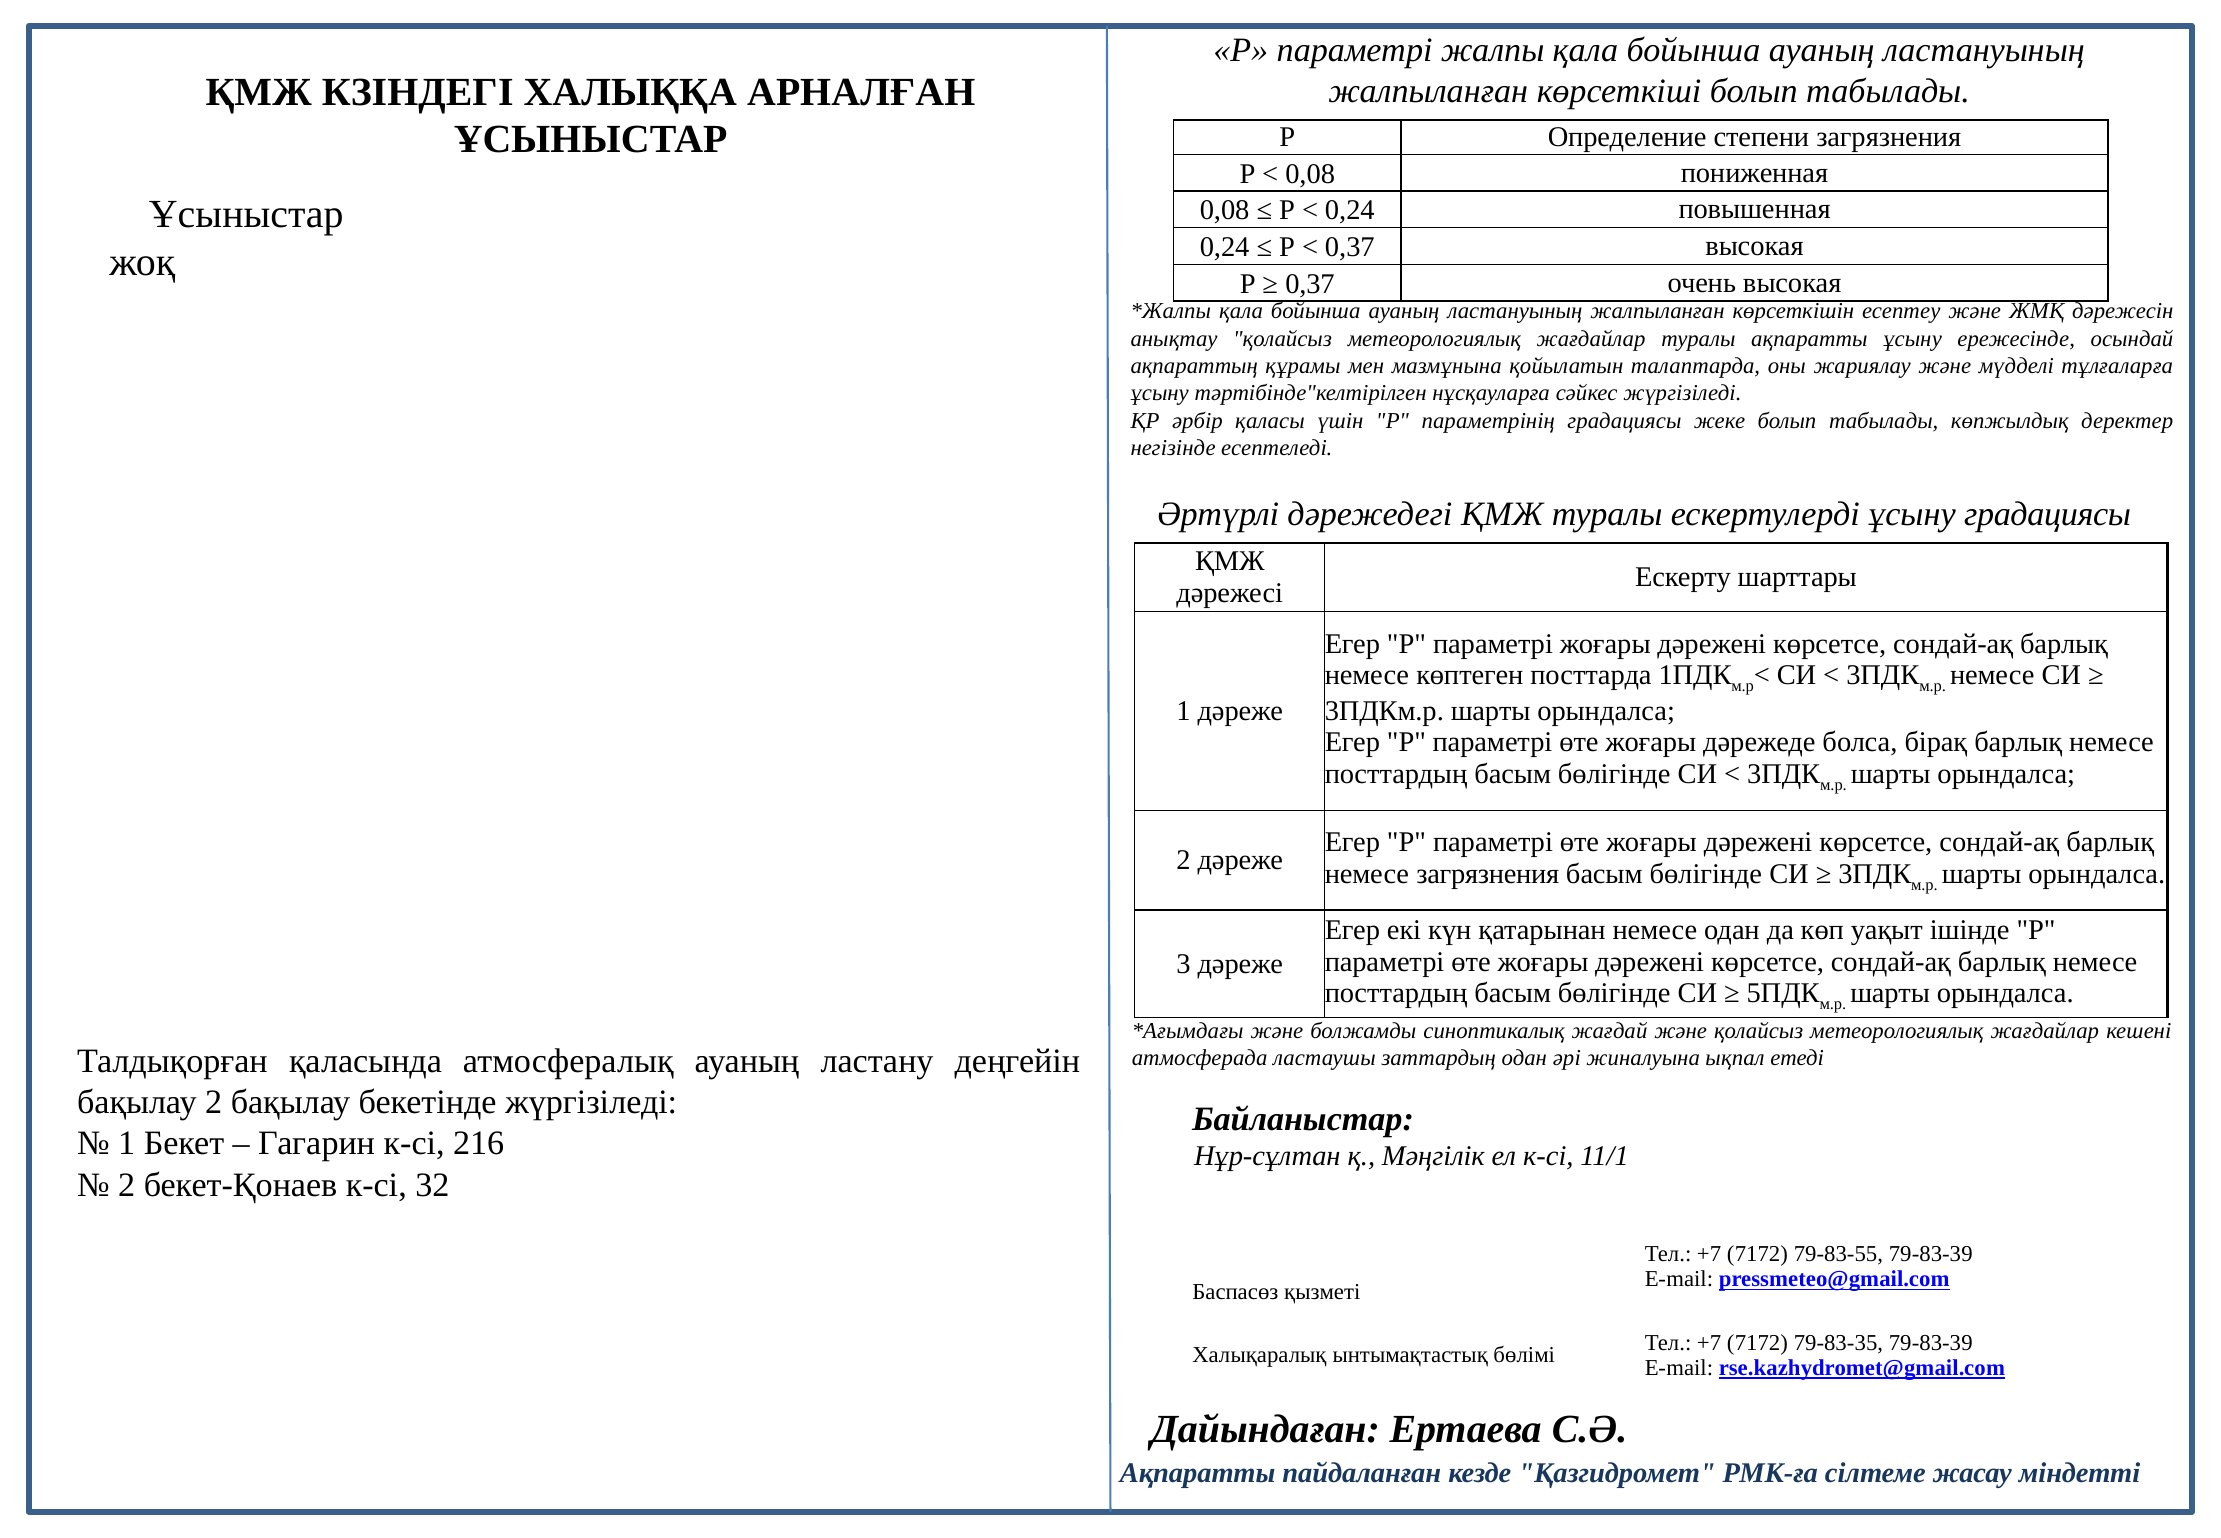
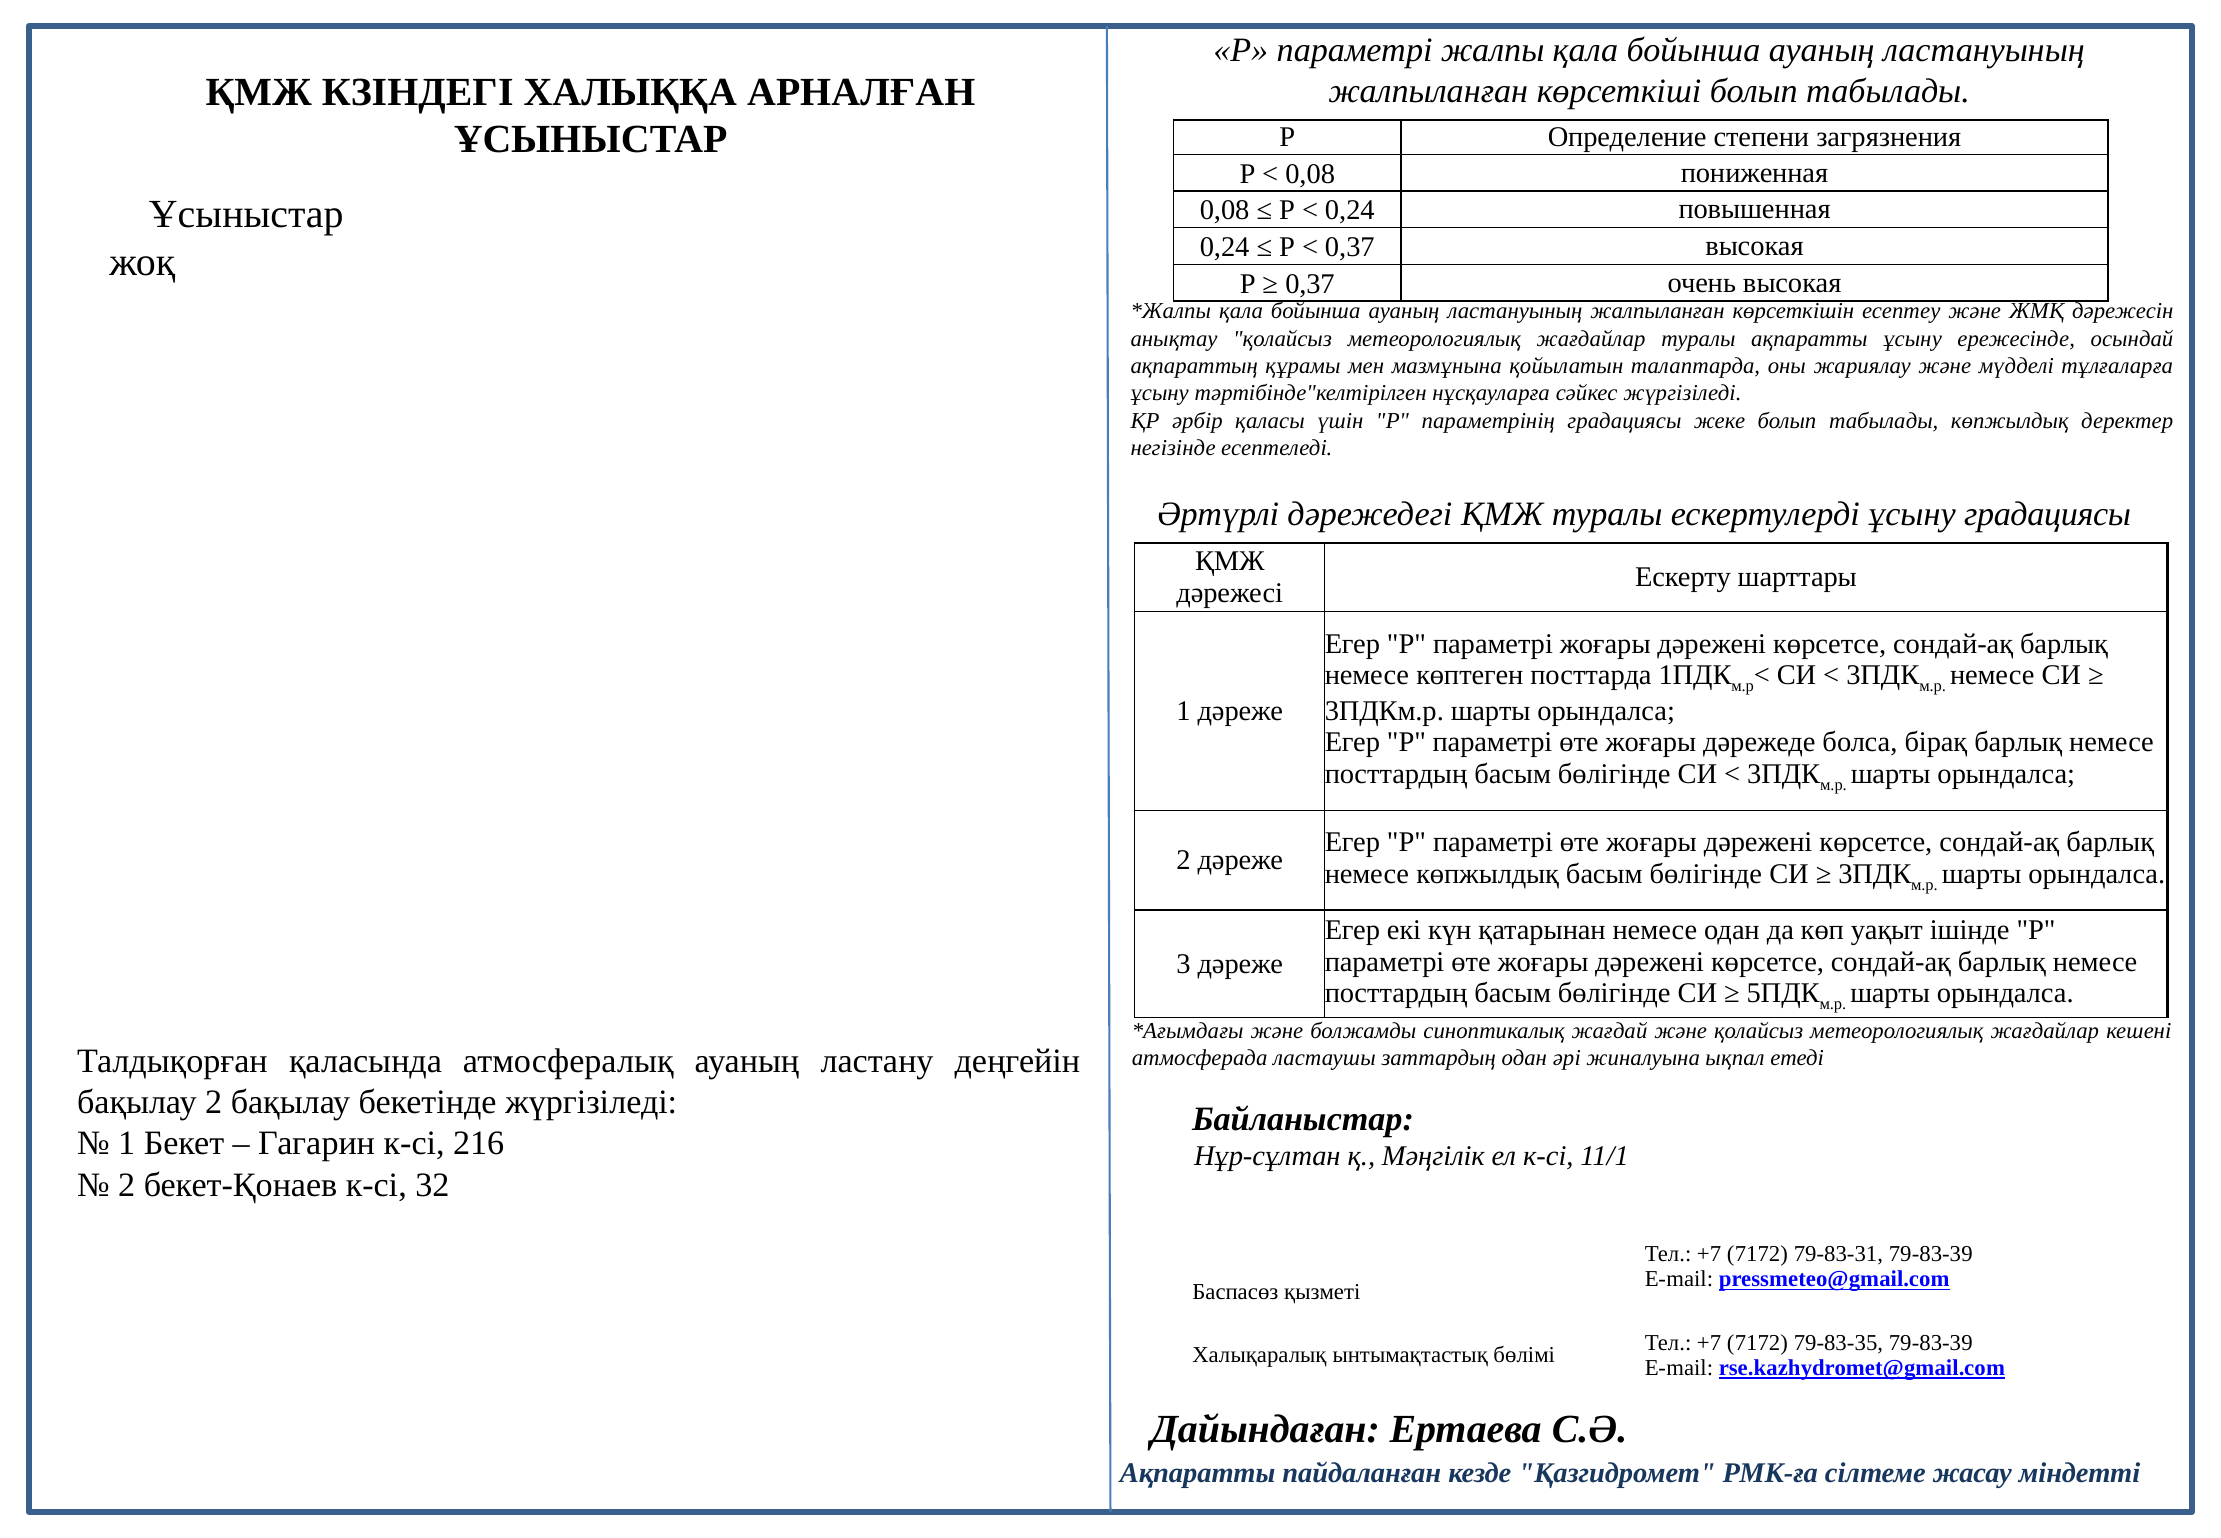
немесе загрязнения: загрязнения -> көпжылдық
79-83-55: 79-83-55 -> 79-83-31
